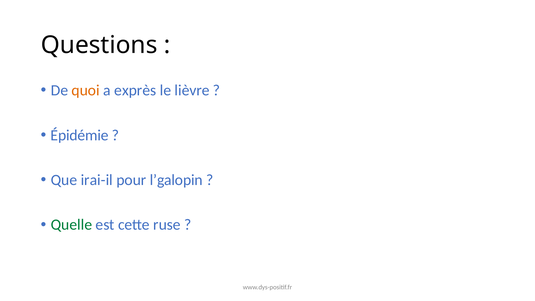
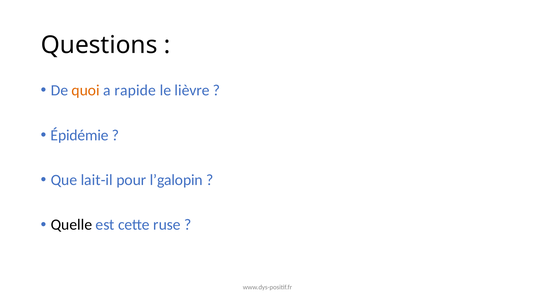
exprès: exprès -> rapide
irai-il: irai-il -> lait-il
Quelle colour: green -> black
